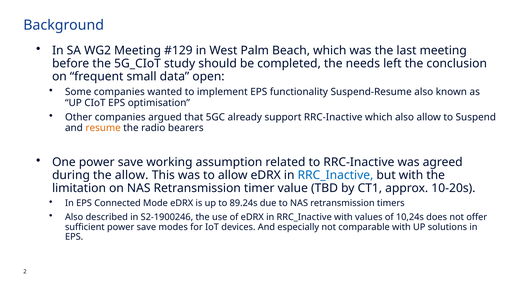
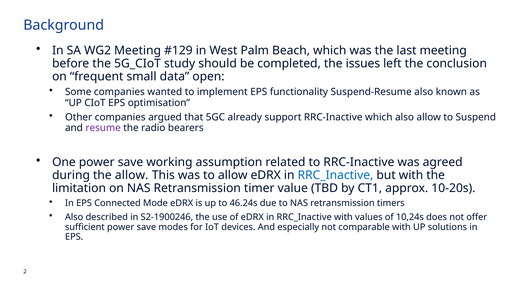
needs: needs -> issues
resume colour: orange -> purple
89.24s: 89.24s -> 46.24s
